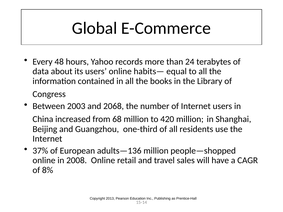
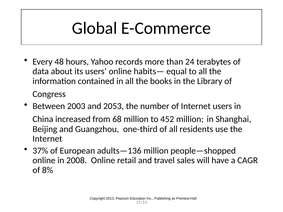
2068: 2068 -> 2053
420: 420 -> 452
